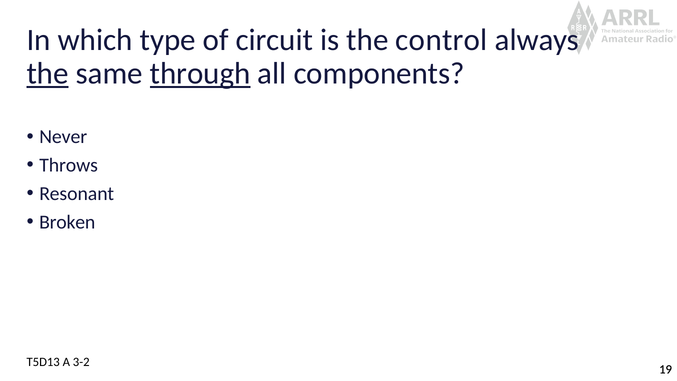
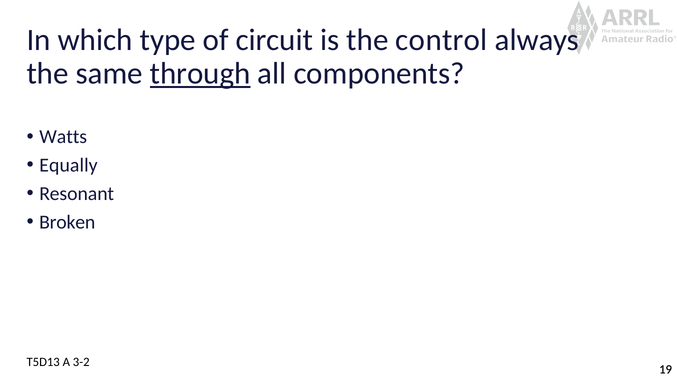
the at (48, 74) underline: present -> none
Never: Never -> Watts
Throws: Throws -> Equally
